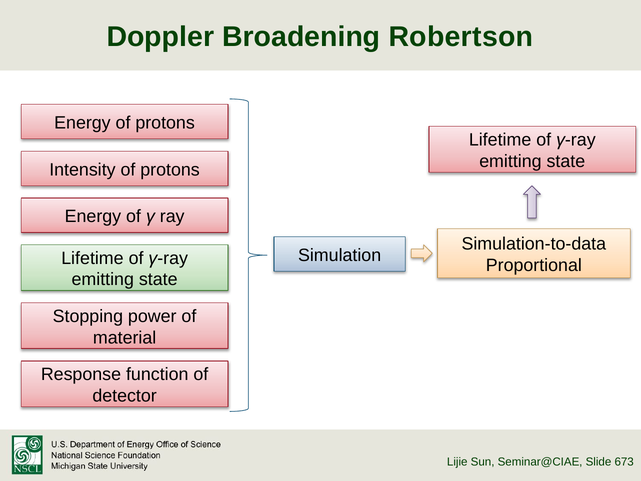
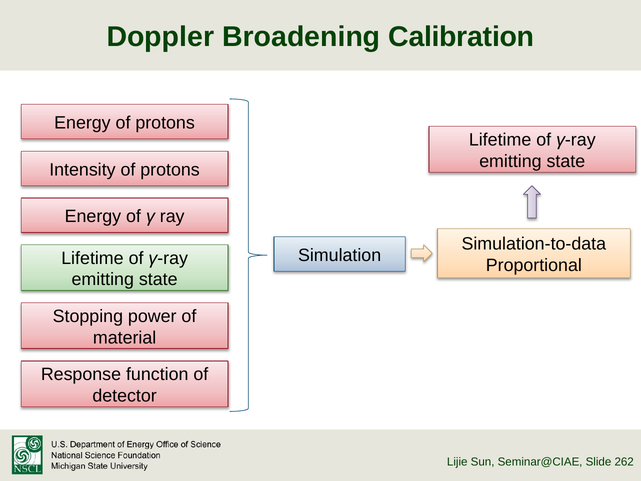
Robertson: Robertson -> Calibration
673: 673 -> 262
